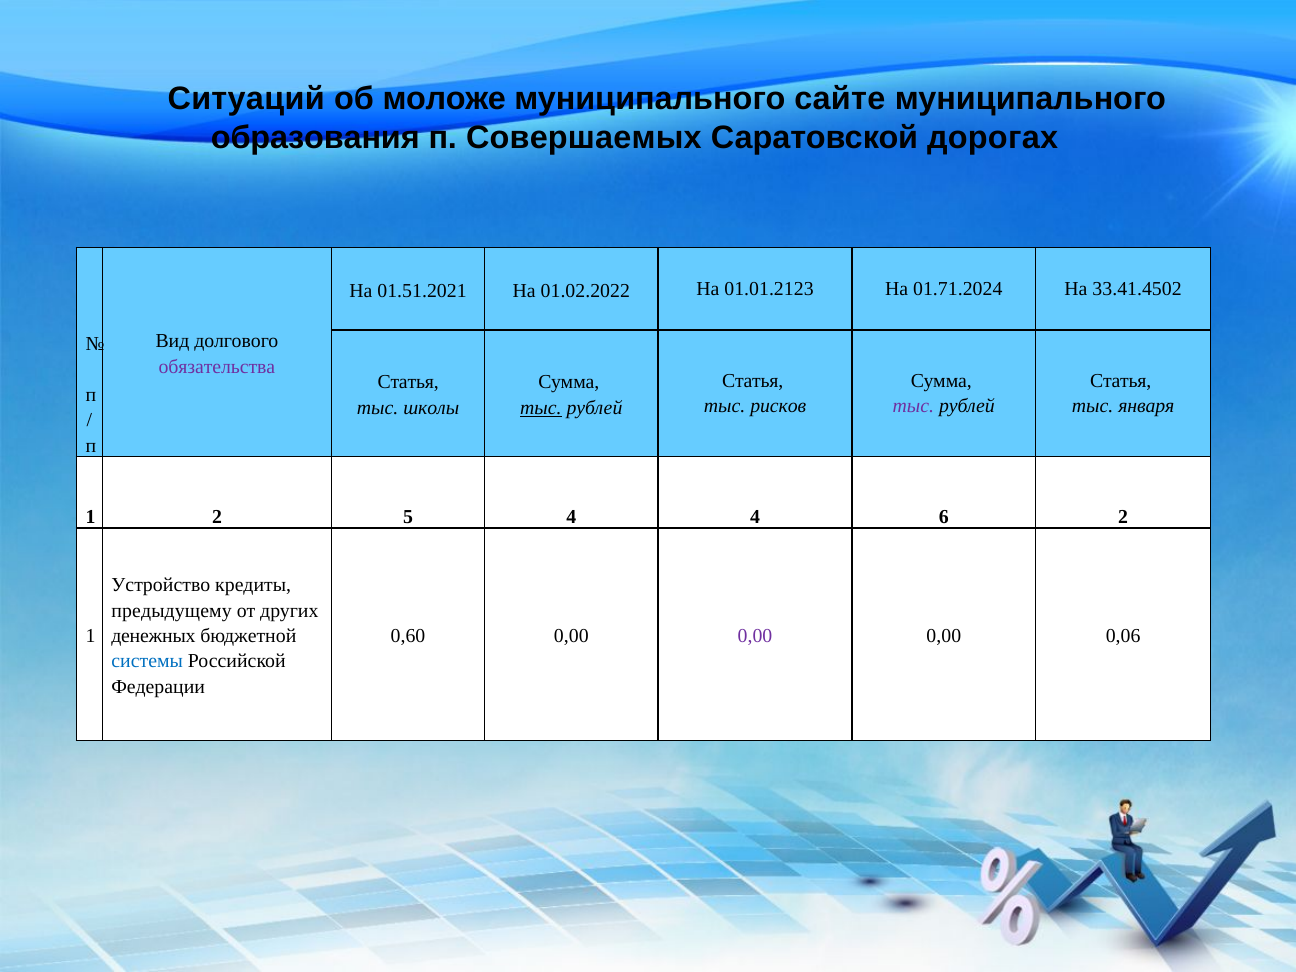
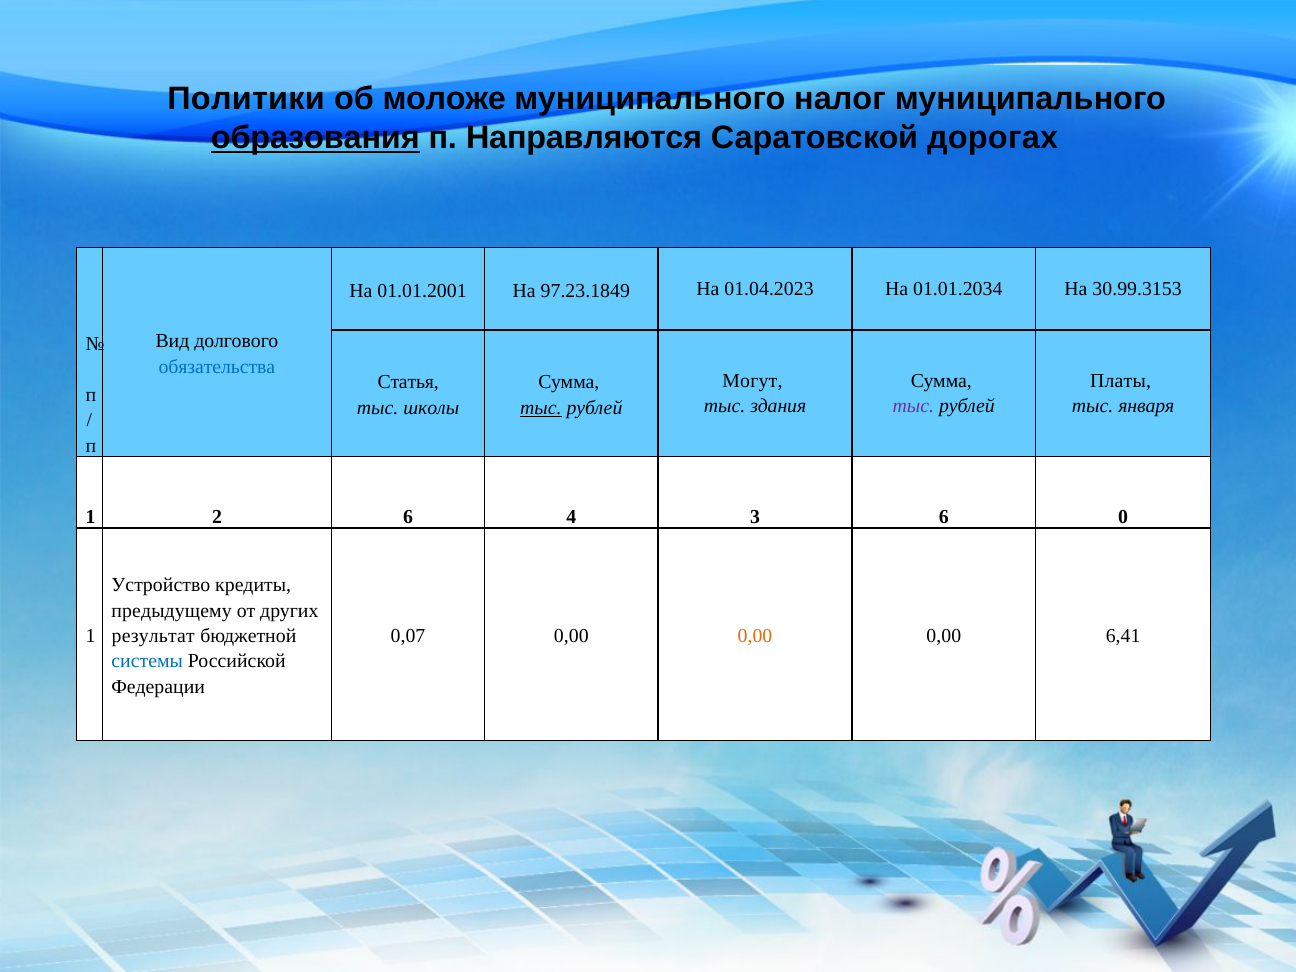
Ситуаций: Ситуаций -> Политики
сайте: сайте -> налог
образования underline: none -> present
Совершаемых: Совершаемых -> Направляются
01.51.2021: 01.51.2021 -> 01.01.2001
01.02.2022: 01.02.2022 -> 97.23.1849
01.01.2123: 01.01.2123 -> 01.04.2023
01.71.2024: 01.71.2024 -> 01.01.2034
33.41.4502: 33.41.4502 -> 30.99.3153
обязательства colour: purple -> blue
Статья at (753, 381): Статья -> Могут
Статья at (1121, 381): Статья -> Платы
рисков: рисков -> здания
2 5: 5 -> 6
4 4: 4 -> 3
6 2: 2 -> 0
денежных: денежных -> результат
0,60: 0,60 -> 0,07
0,00 at (755, 636) colour: purple -> orange
0,06: 0,06 -> 6,41
